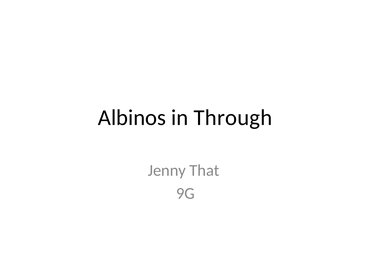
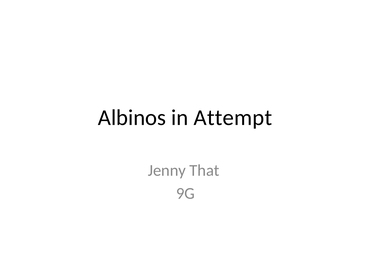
Through: Through -> Attempt
